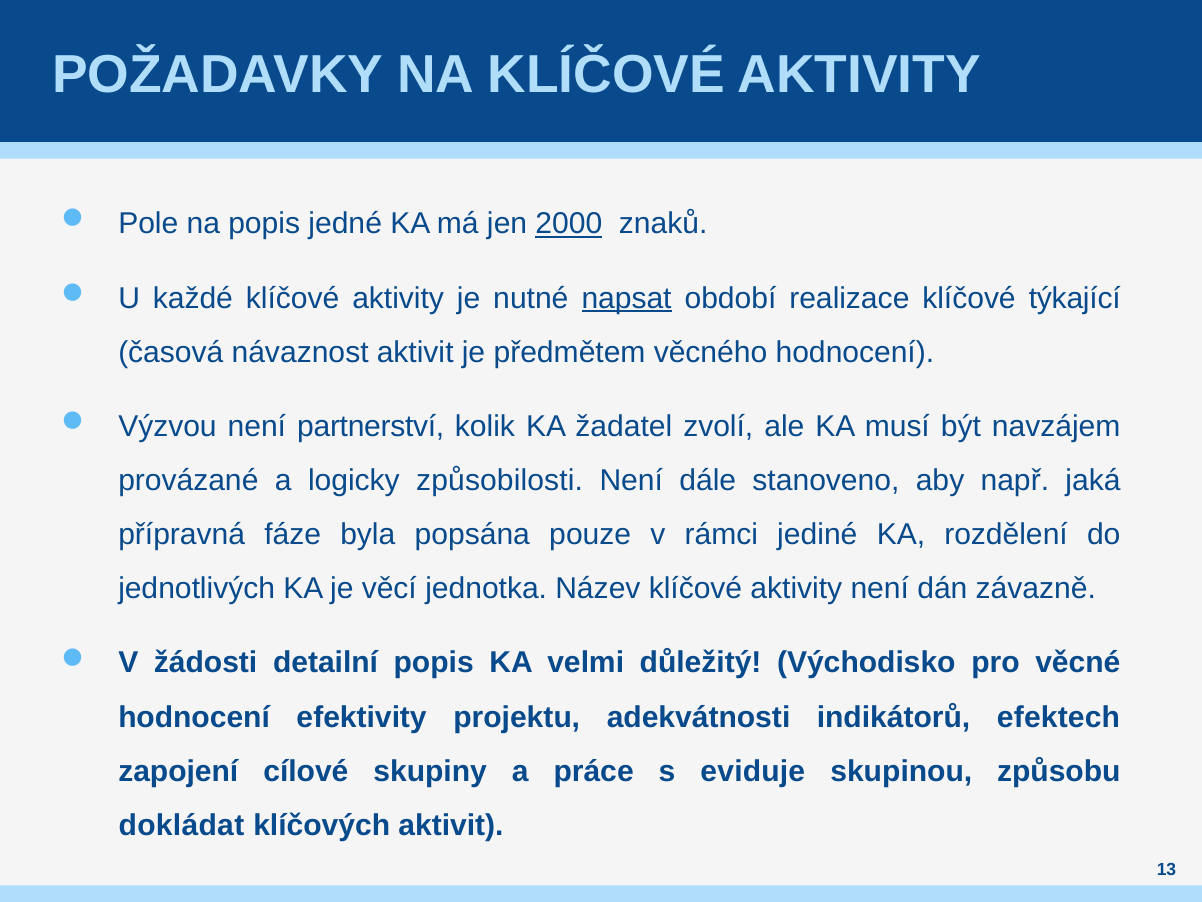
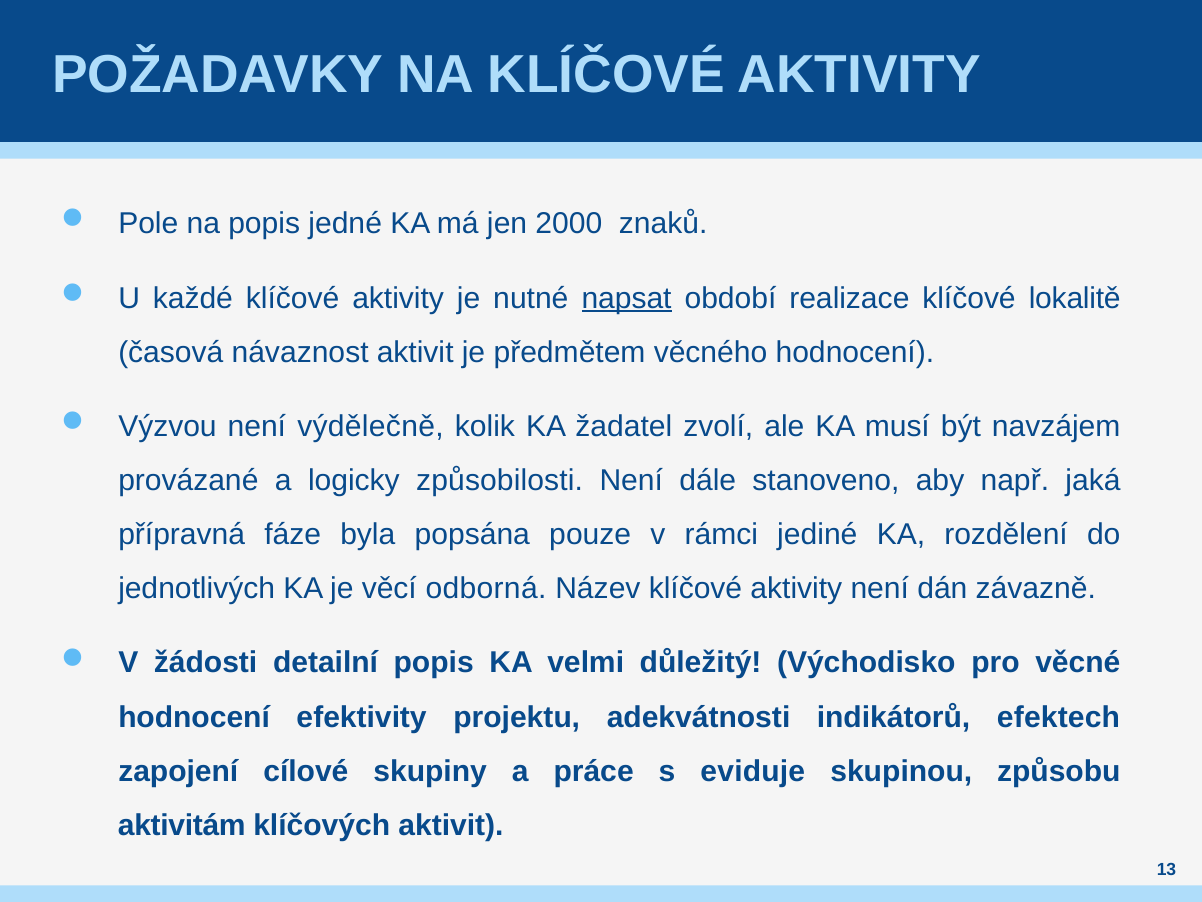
2000 underline: present -> none
týkající: týkající -> lokalitě
partnerství: partnerství -> výdělečně
jednotka: jednotka -> odborná
dokládat: dokládat -> aktivitám
